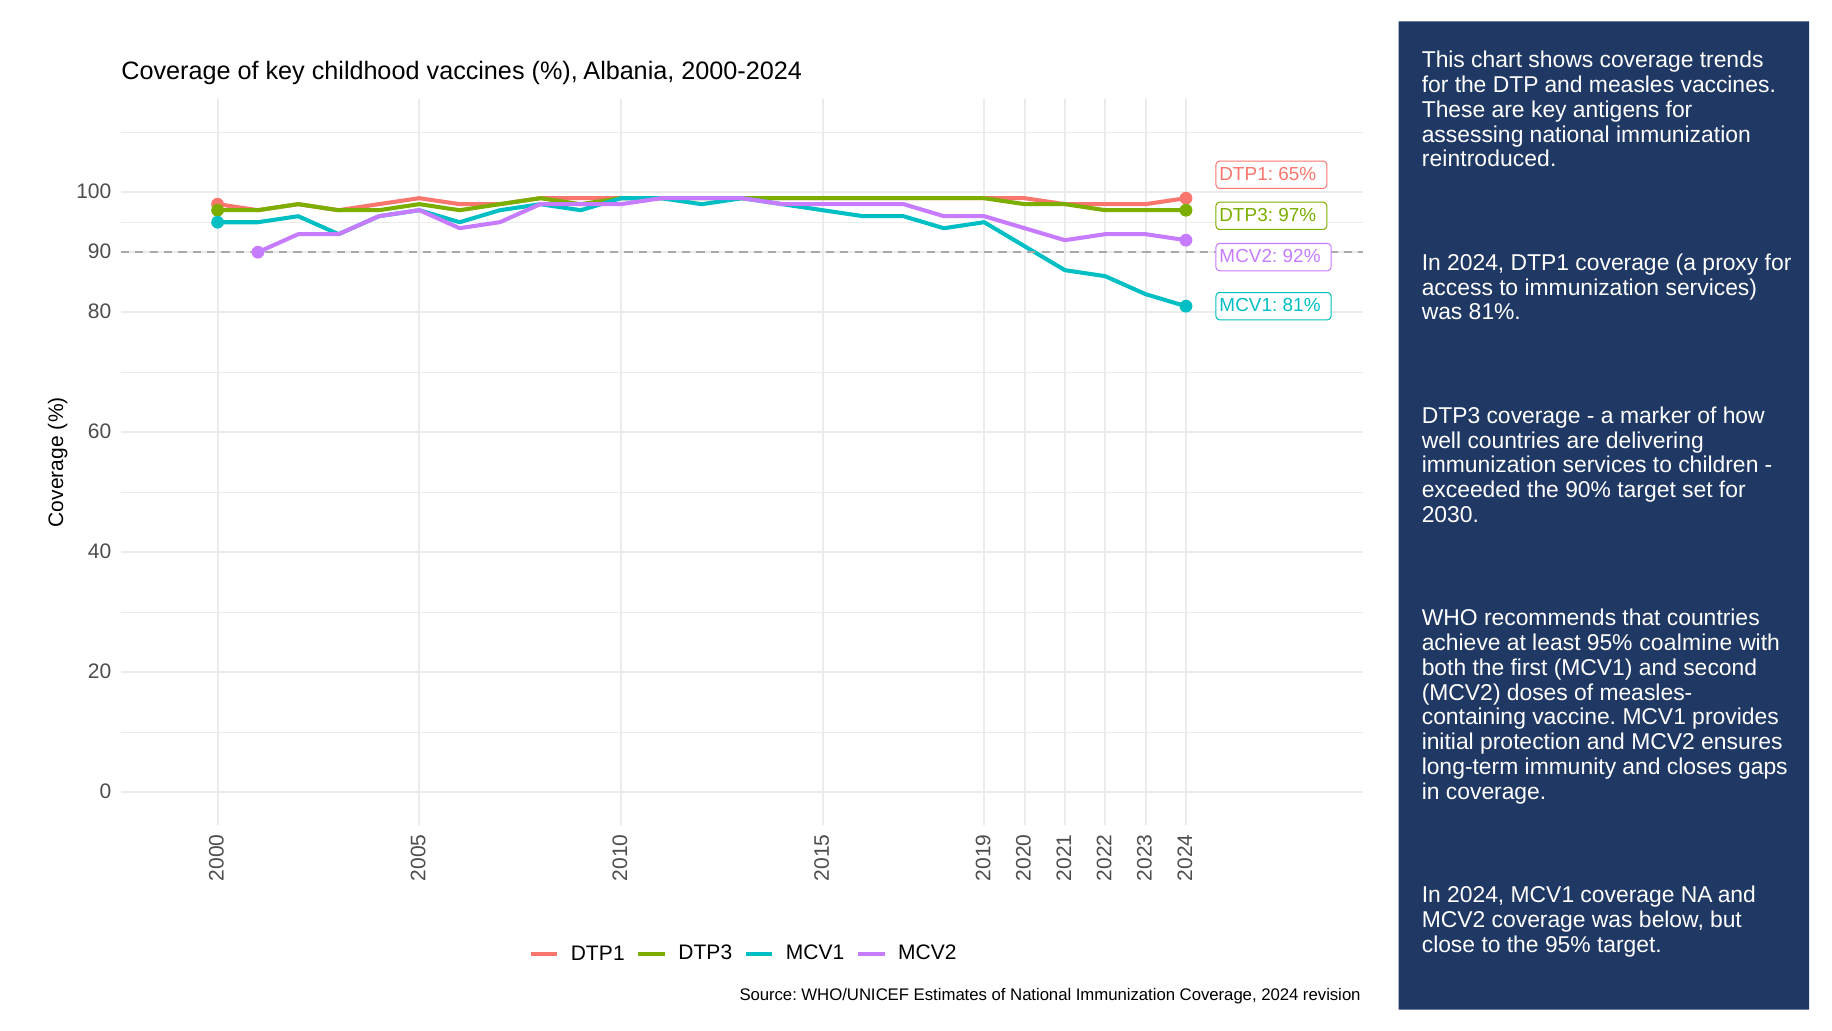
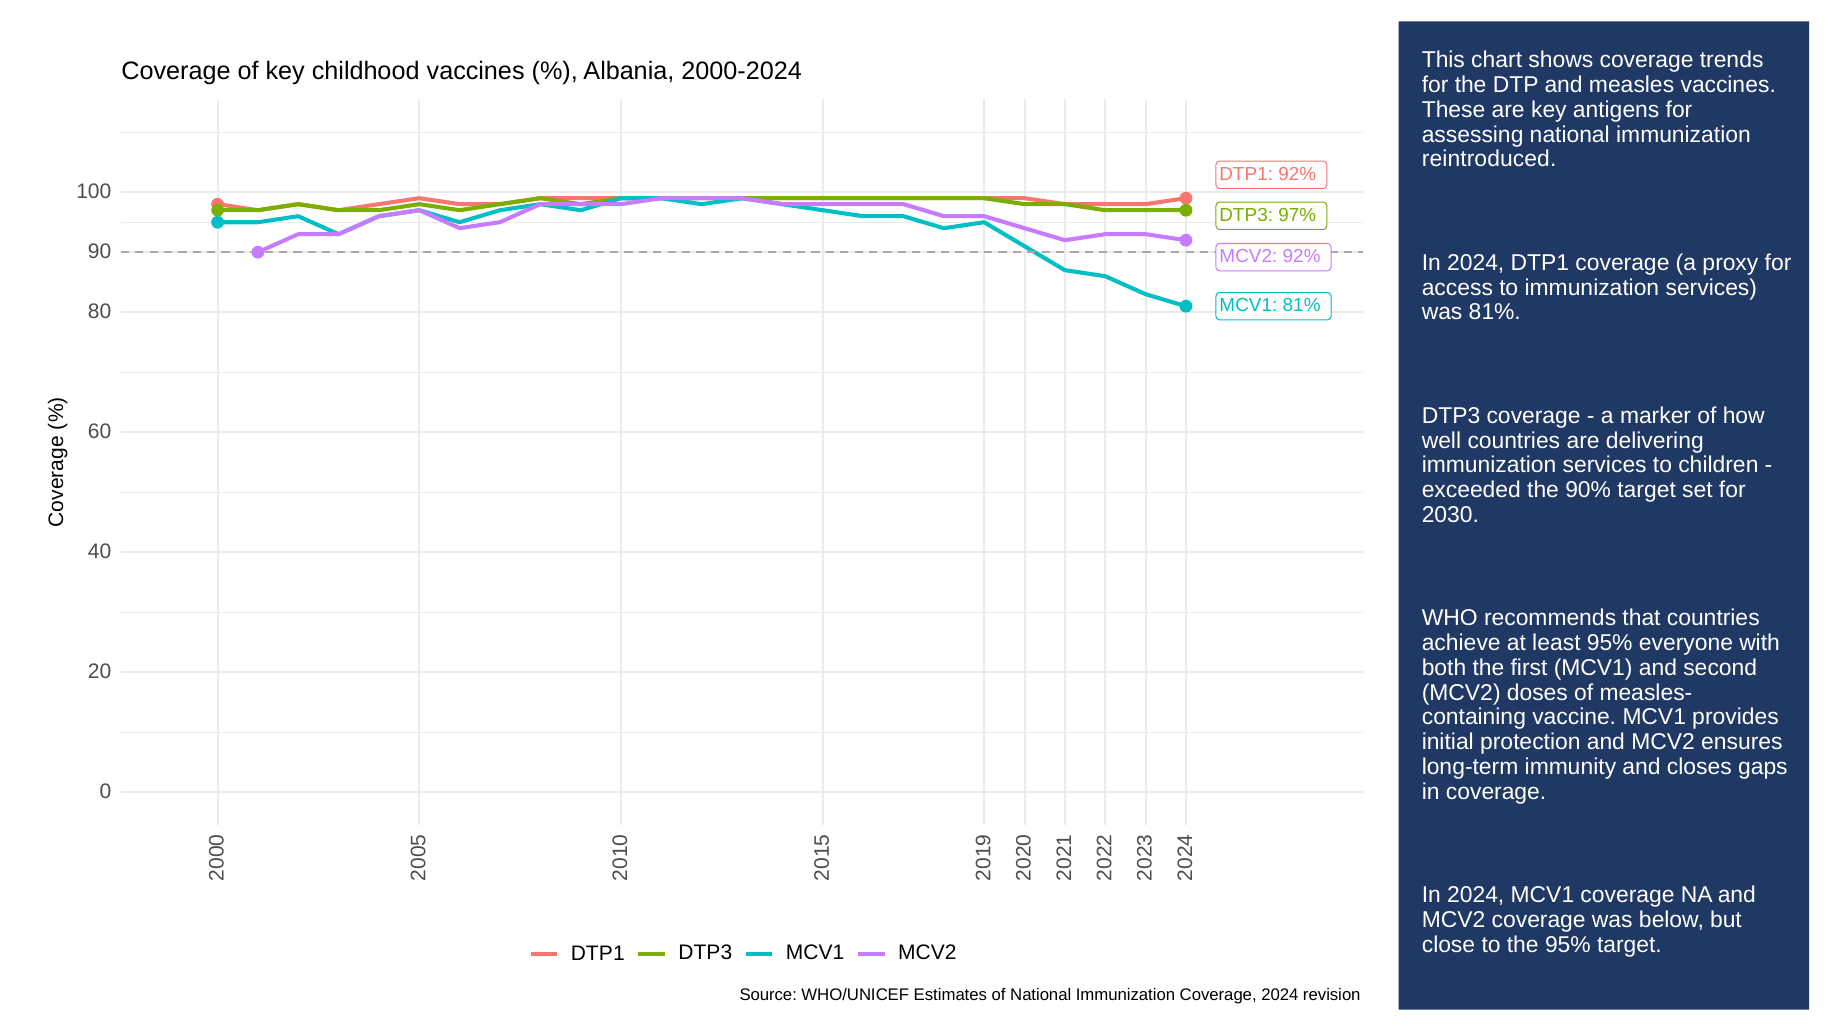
DTP1 65%: 65% -> 92%
coalmine: coalmine -> everyone
